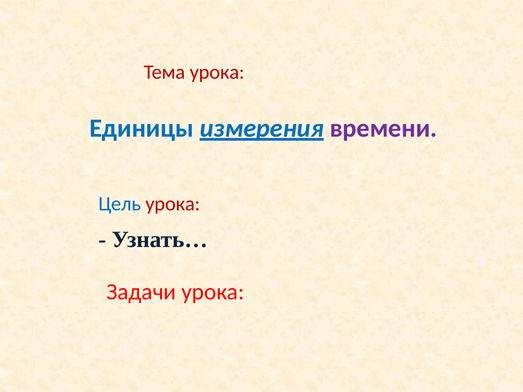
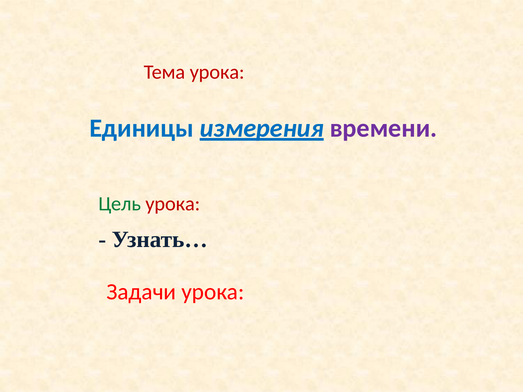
Цель colour: blue -> green
